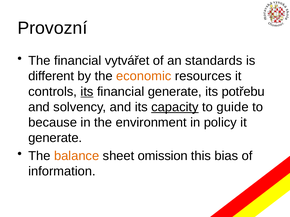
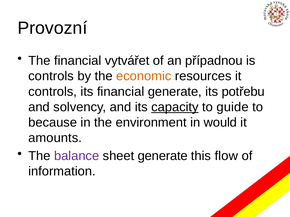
standards: standards -> případnou
different at (51, 76): different -> controls
its at (87, 92) underline: present -> none
policy: policy -> would
generate at (55, 138): generate -> amounts
balance colour: orange -> purple
sheet omission: omission -> generate
bias: bias -> flow
